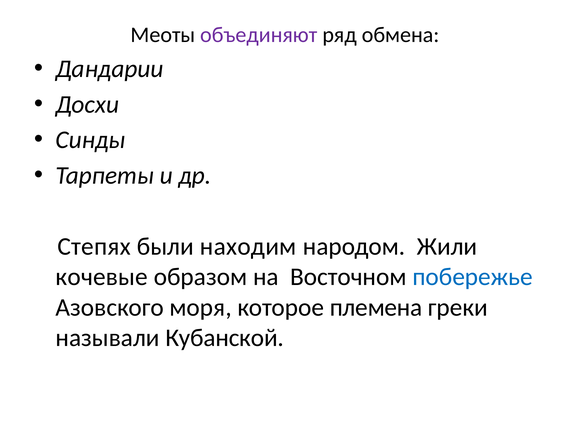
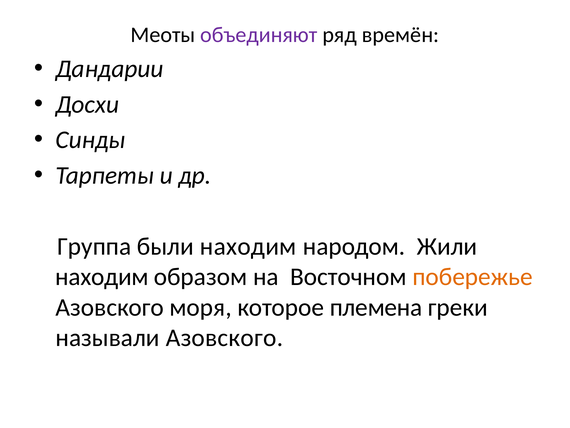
обмена: обмена -> времён
Степях: Степях -> Группа
кочевые at (102, 277): кочевые -> находим
побережье colour: blue -> orange
называли Кубанской: Кубанской -> Азовского
